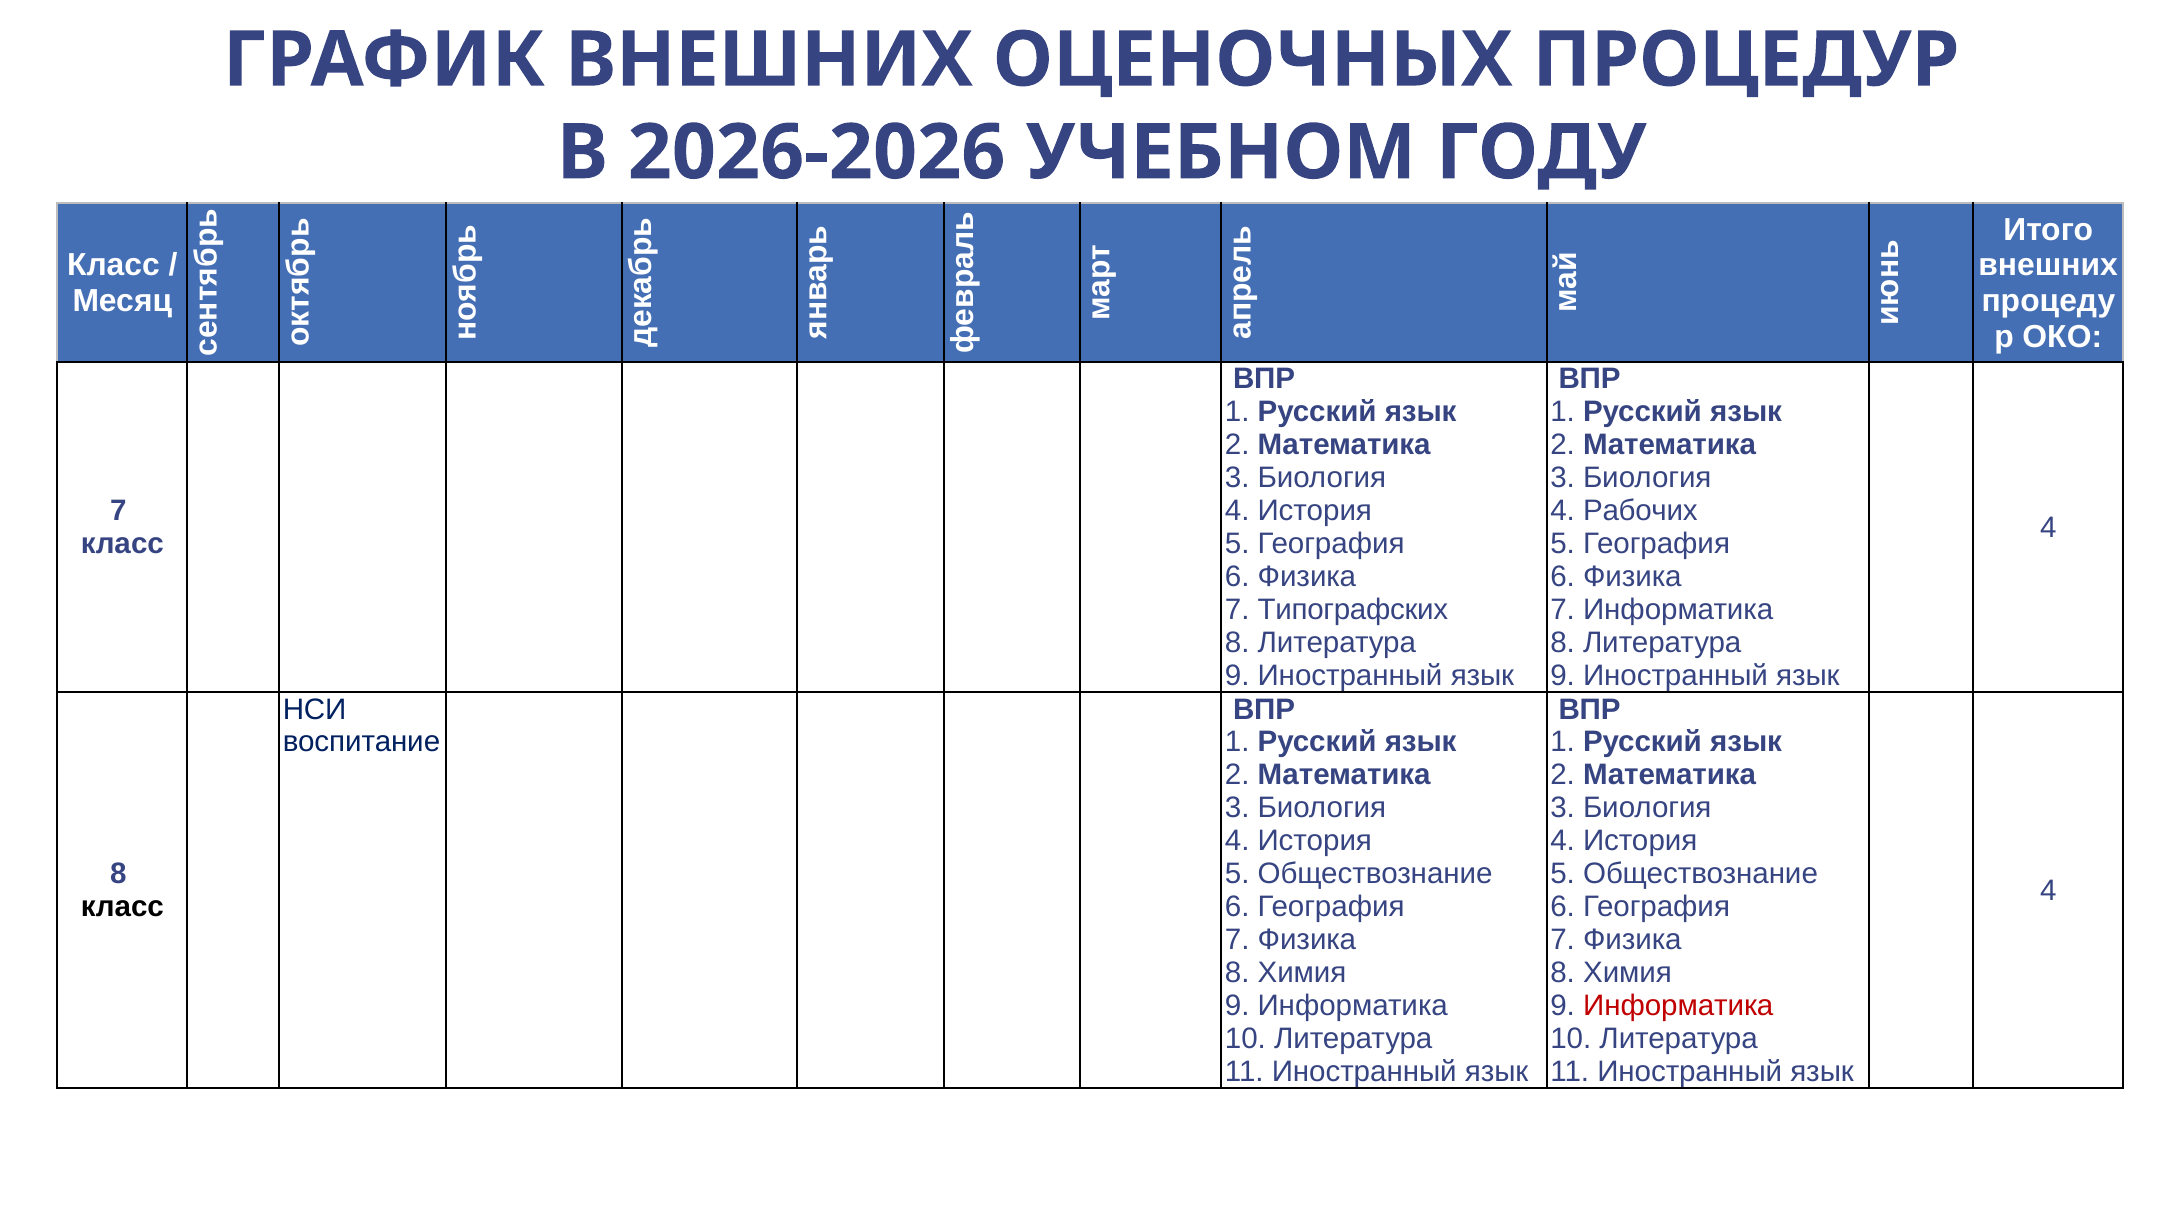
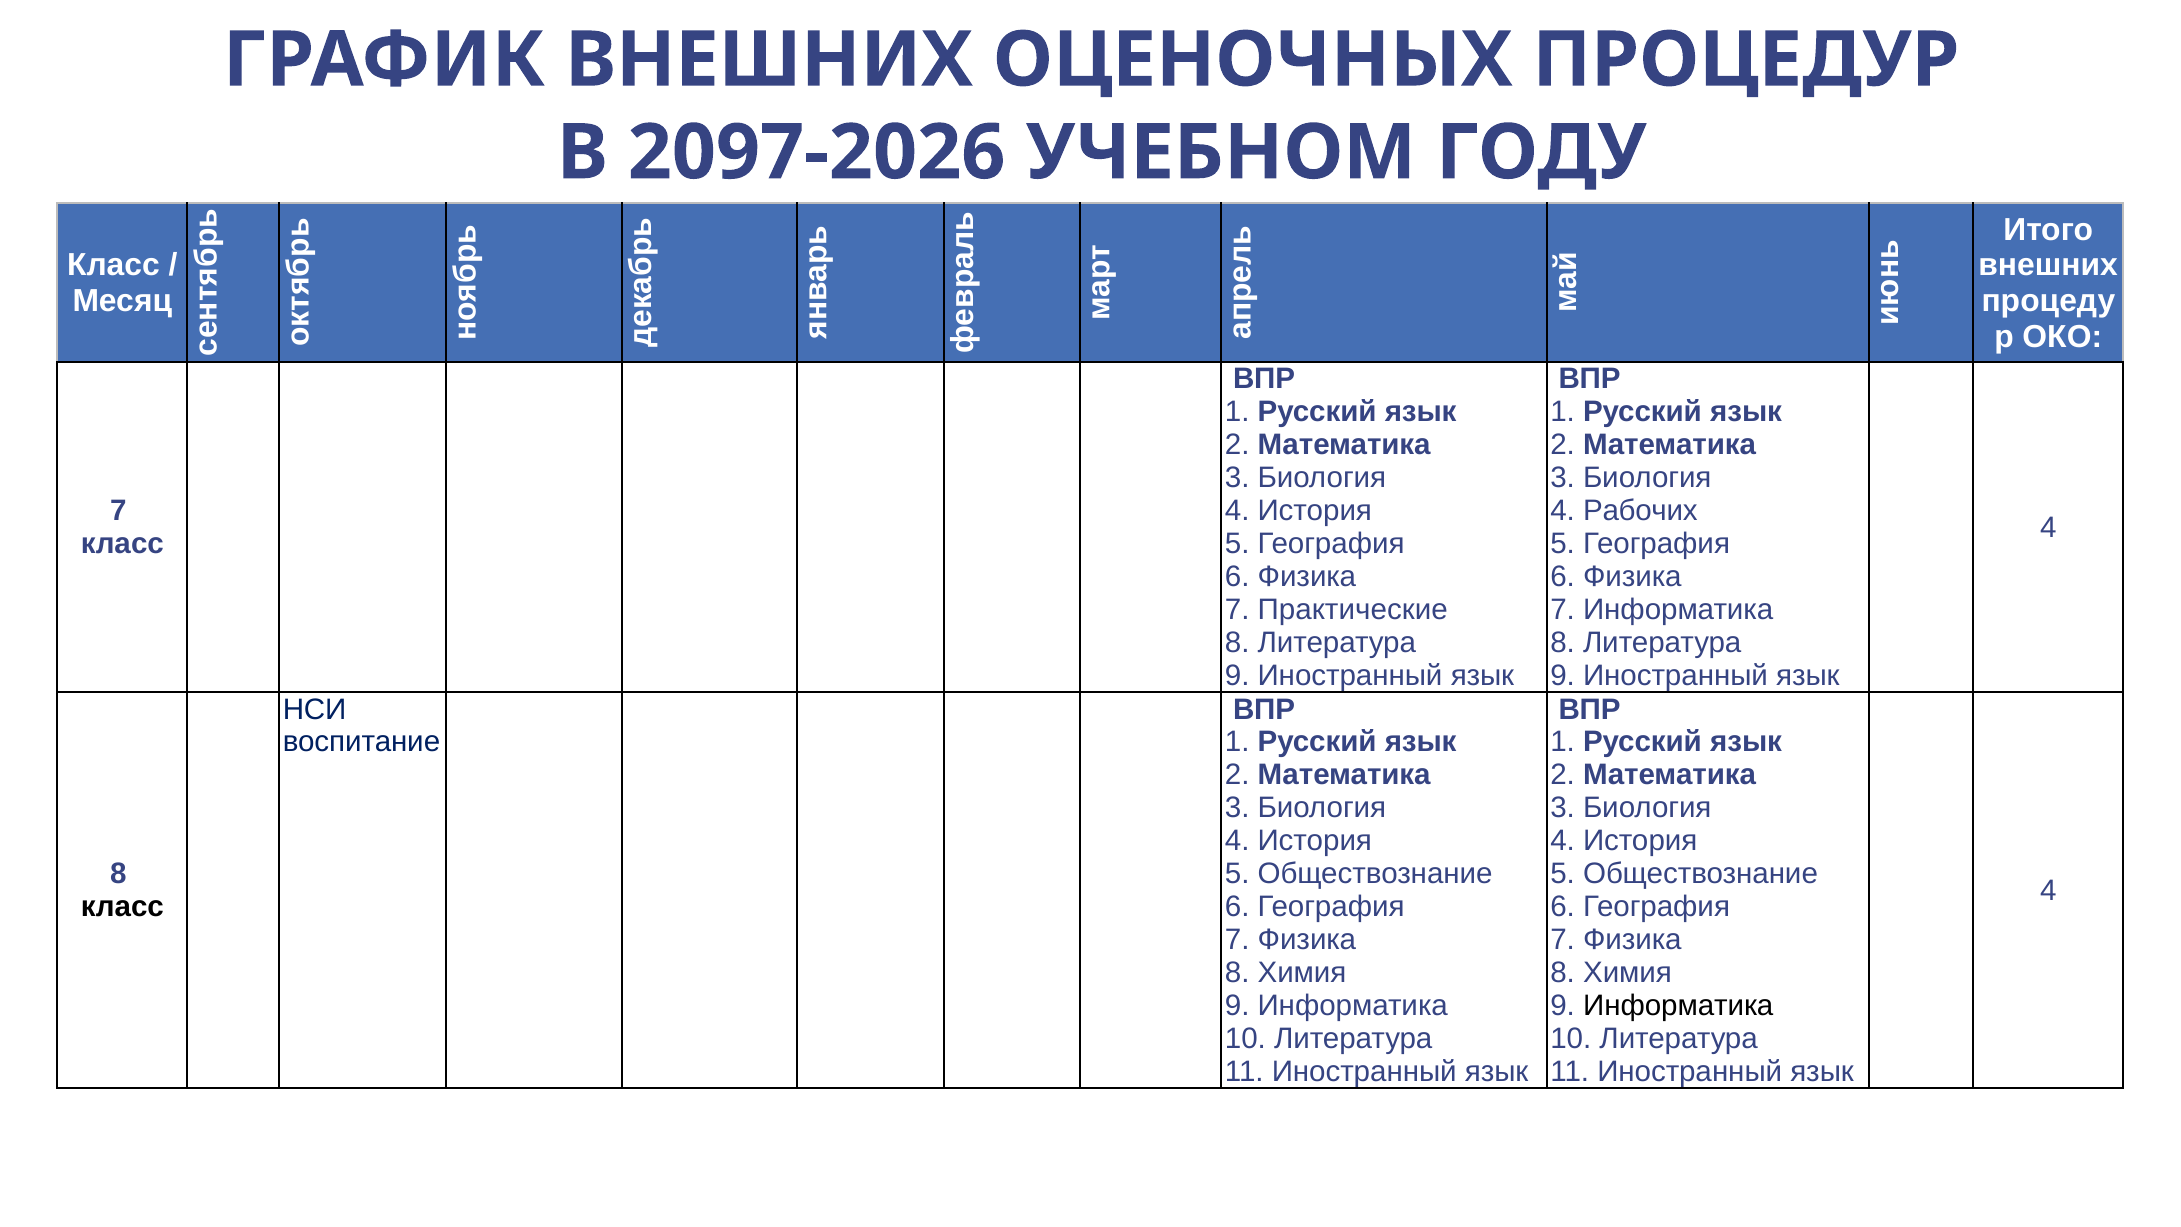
2026-2026: 2026-2026 -> 2097-2026
Типографских: Типографских -> Практические
Информатика at (1678, 1006) colour: red -> black
